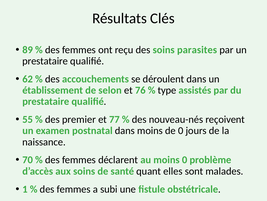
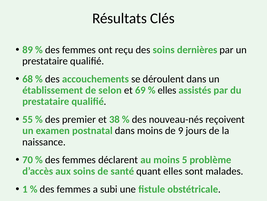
parasites: parasites -> dernières
62: 62 -> 68
76: 76 -> 69
type at (167, 90): type -> elles
77: 77 -> 38
de 0: 0 -> 9
moins 0: 0 -> 5
